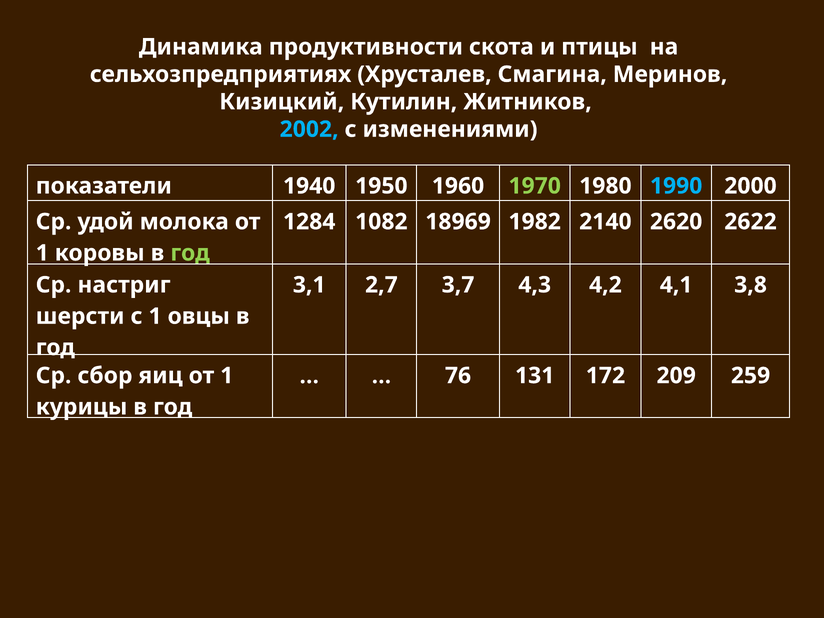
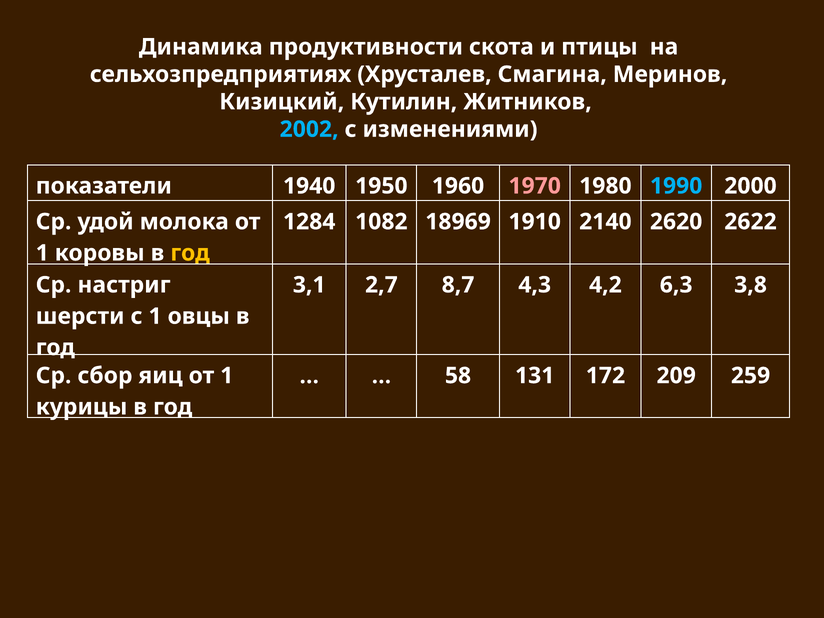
1970 colour: light green -> pink
1982: 1982 -> 1910
год at (190, 253) colour: light green -> yellow
3,7: 3,7 -> 8,7
4,1: 4,1 -> 6,3
76: 76 -> 58
